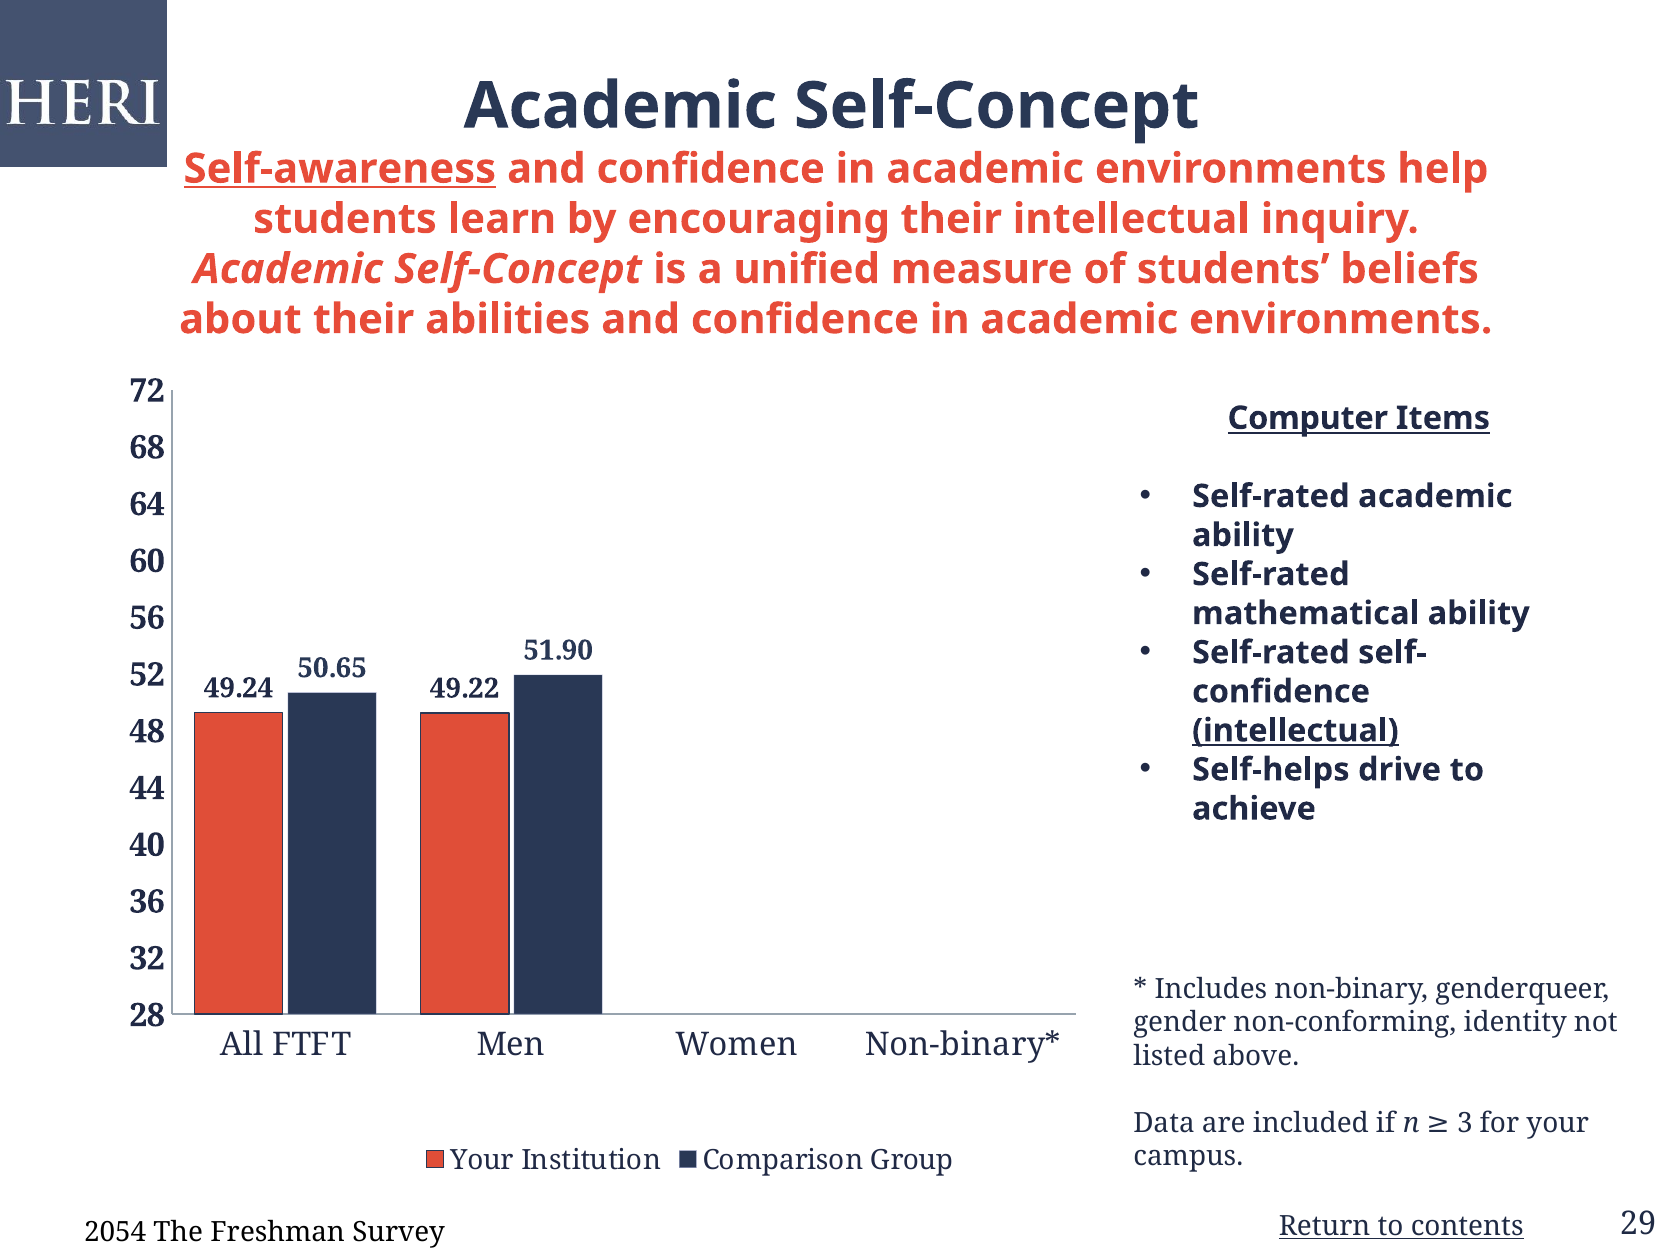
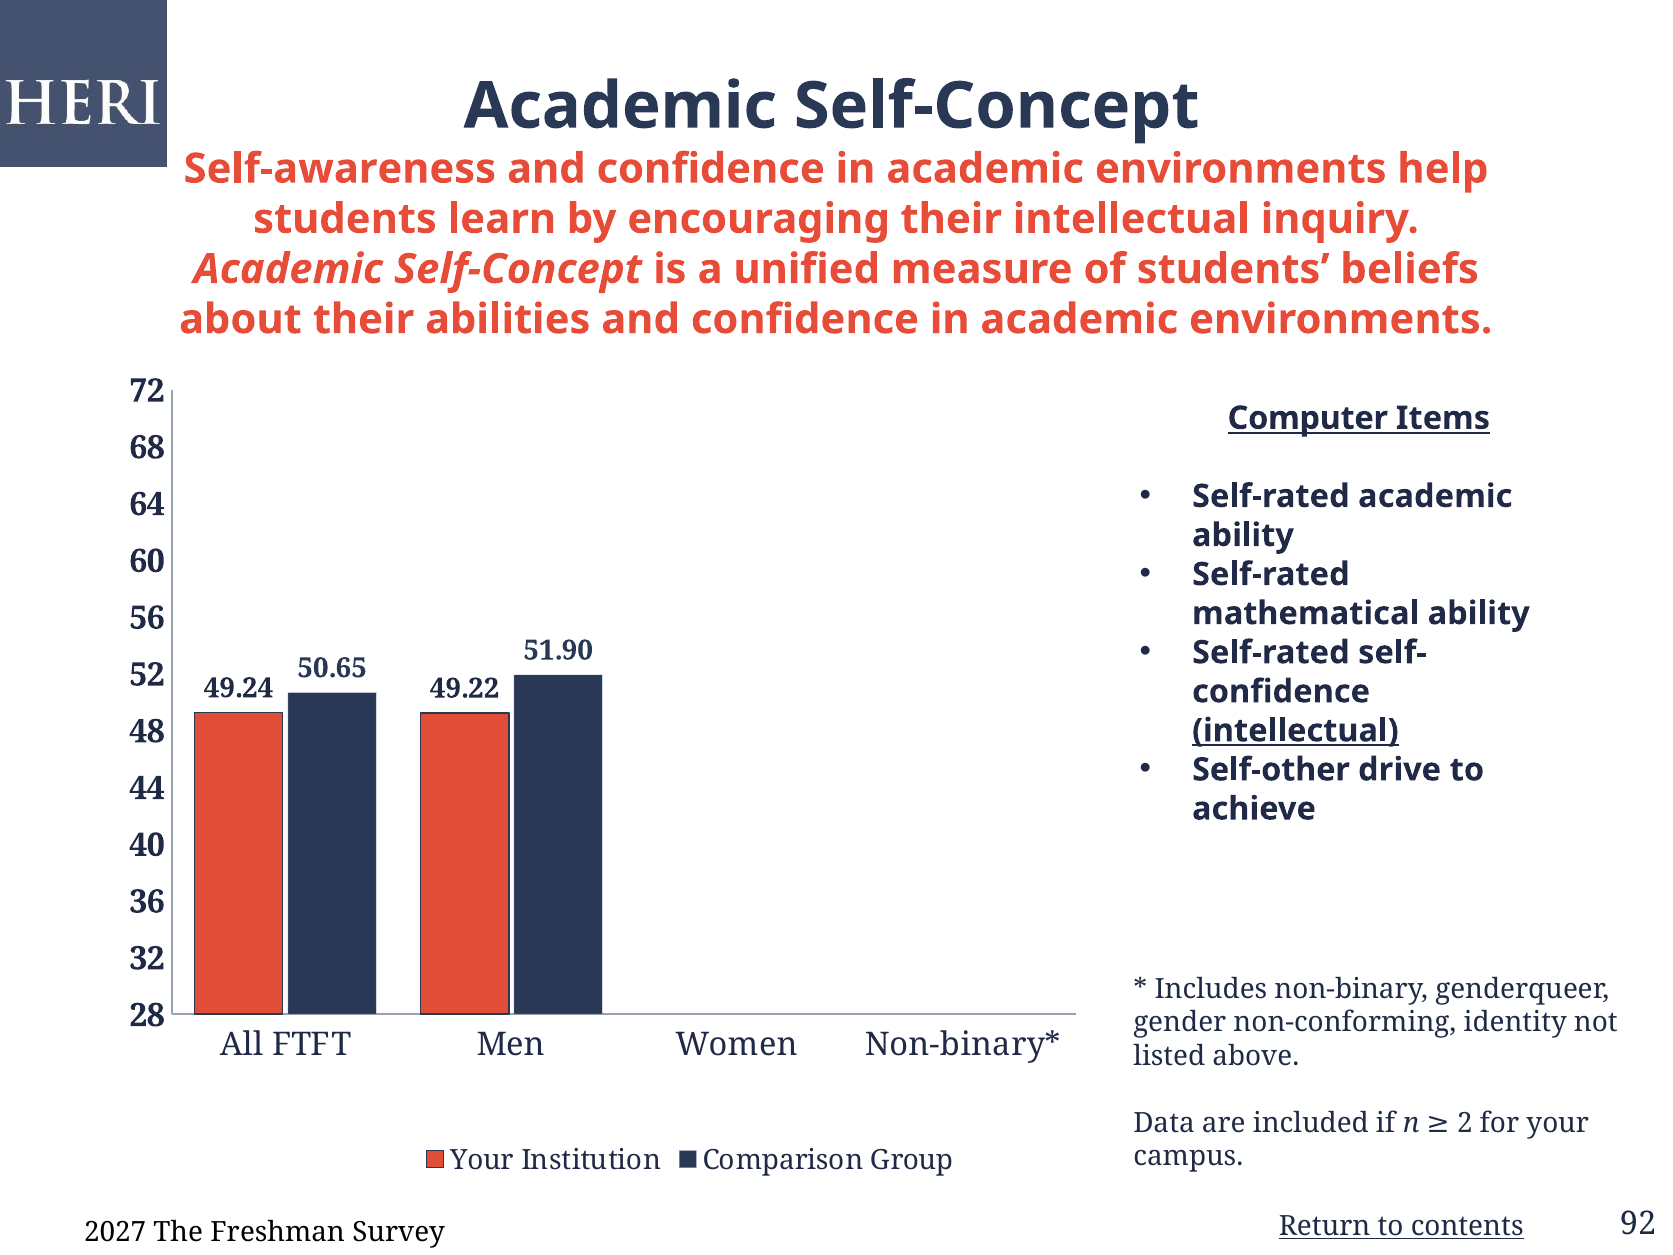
Self-awareness underline: present -> none
Self-helps: Self-helps -> Self-other
3: 3 -> 2
2054: 2054 -> 2027
29: 29 -> 92
